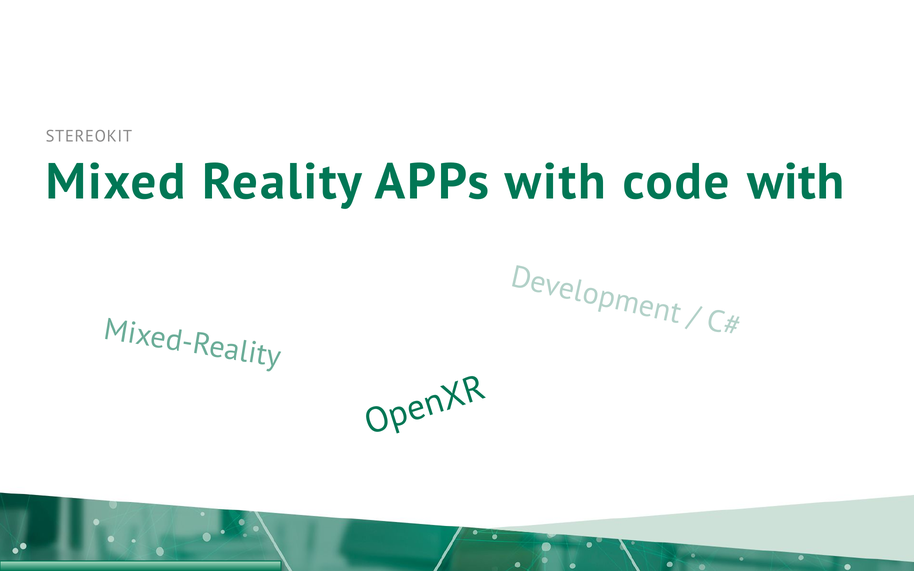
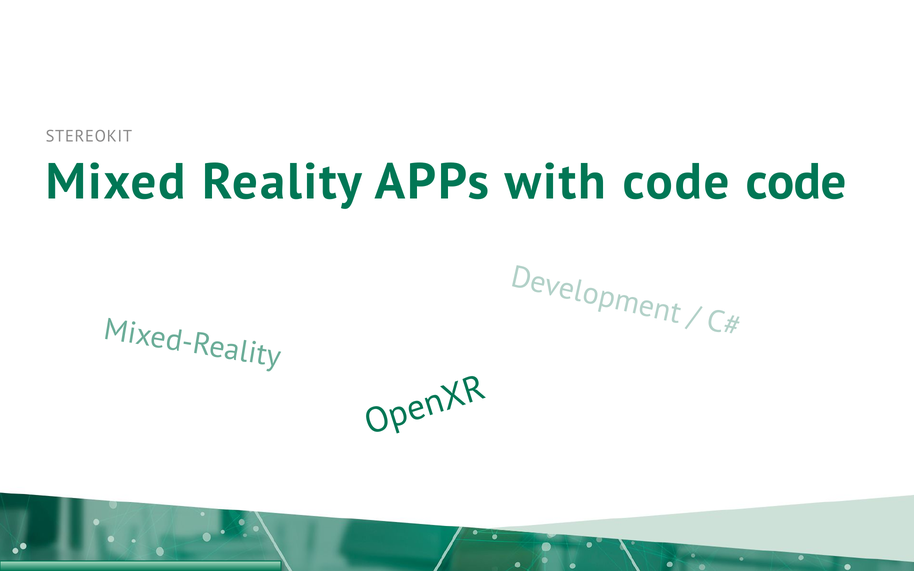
code with: with -> code
